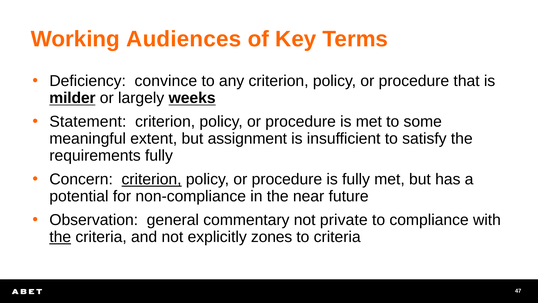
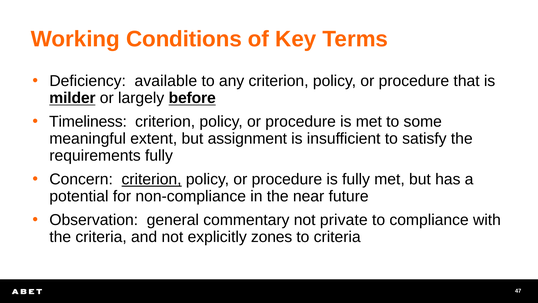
Audiences: Audiences -> Conditions
convince: convince -> available
weeks: weeks -> before
Statement: Statement -> Timeliness
the at (60, 237) underline: present -> none
